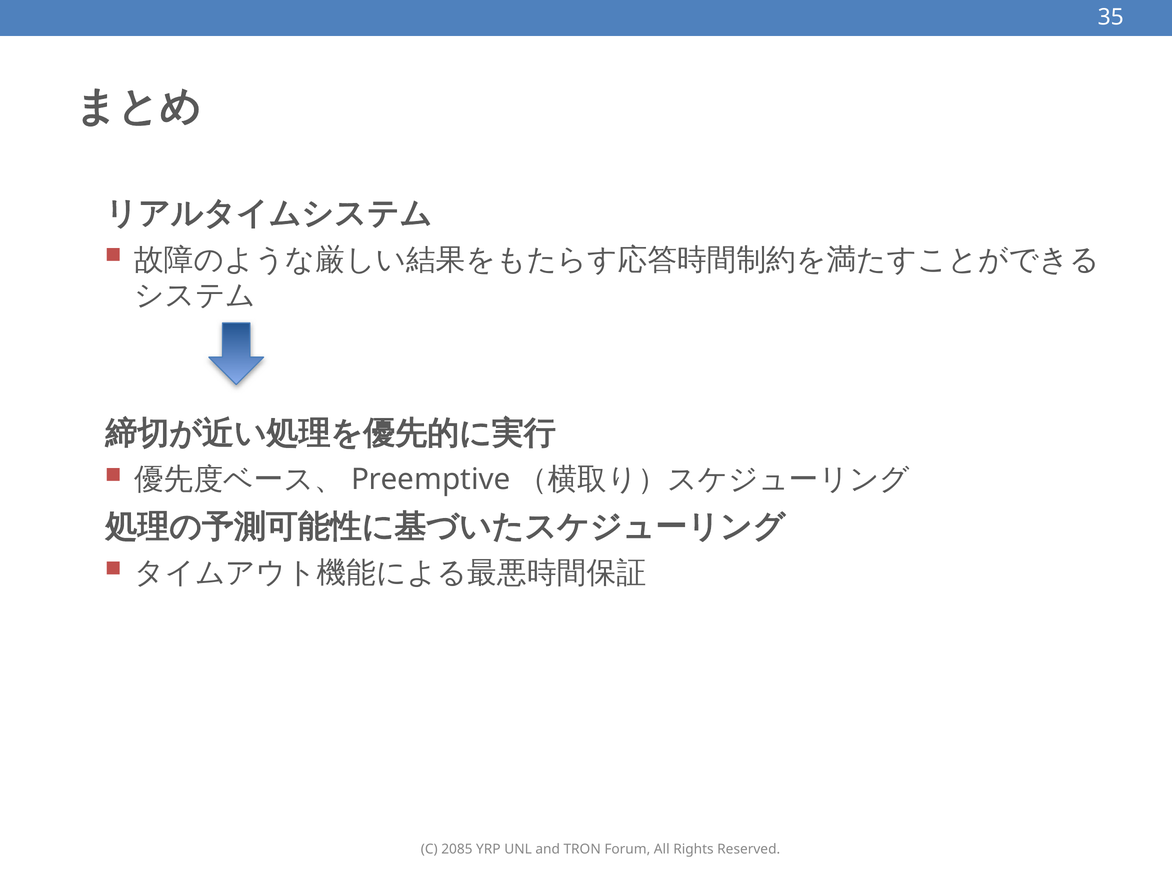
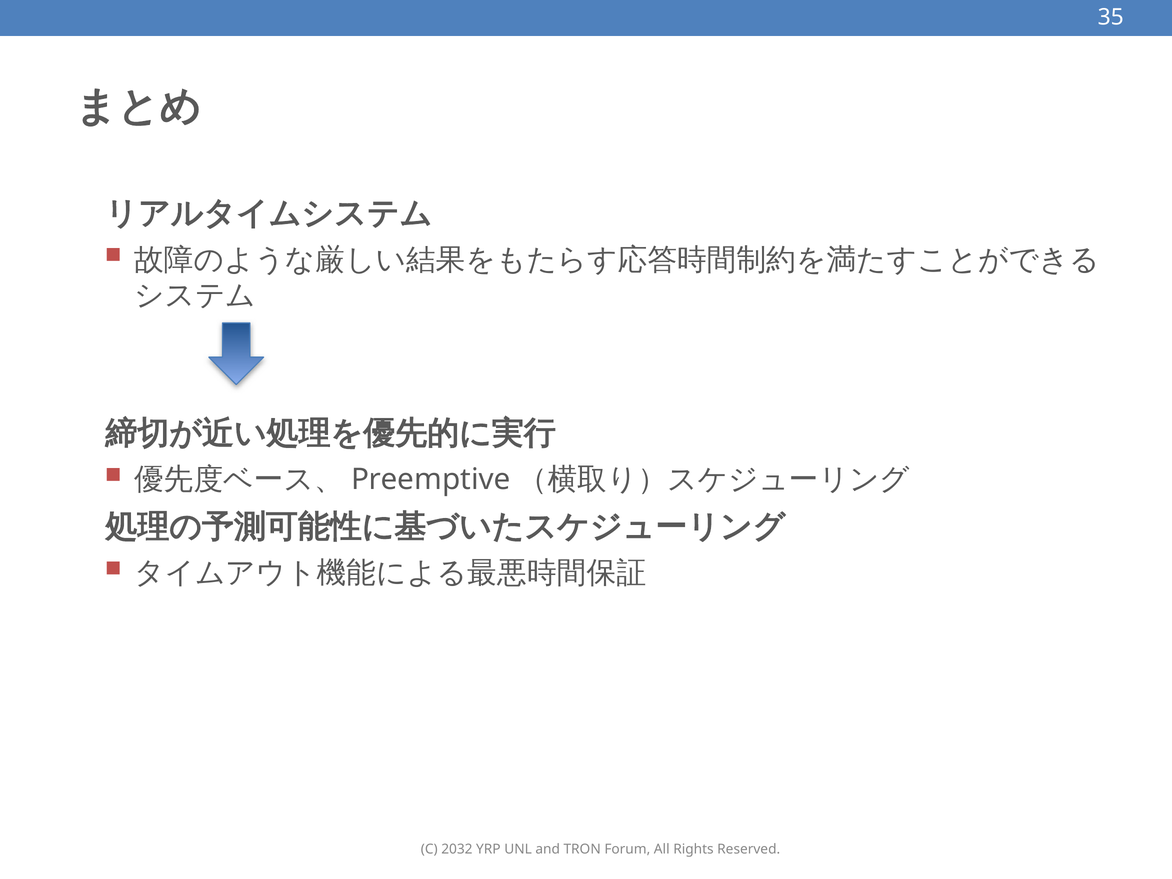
2085: 2085 -> 2032
